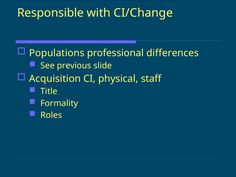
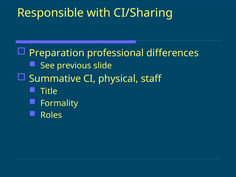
CI/Change: CI/Change -> CI/Sharing
Populations: Populations -> Preparation
Acquisition: Acquisition -> Summative
